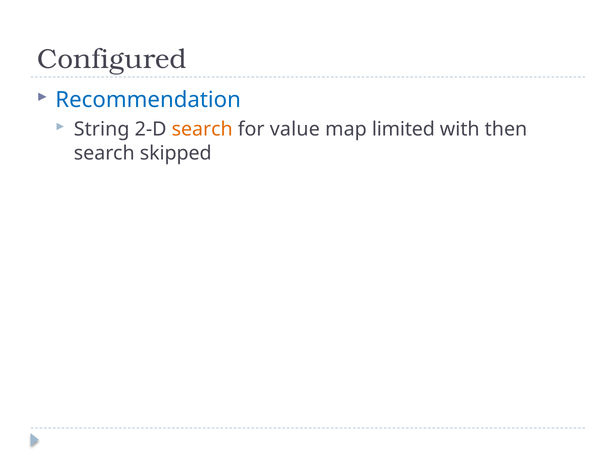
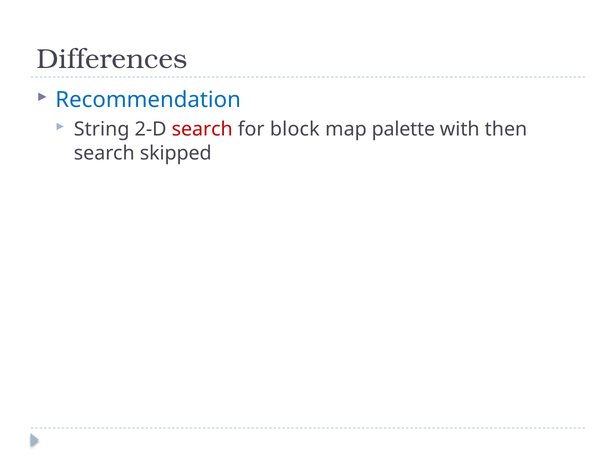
Configured: Configured -> Differences
search at (202, 129) colour: orange -> red
value: value -> block
limited: limited -> palette
